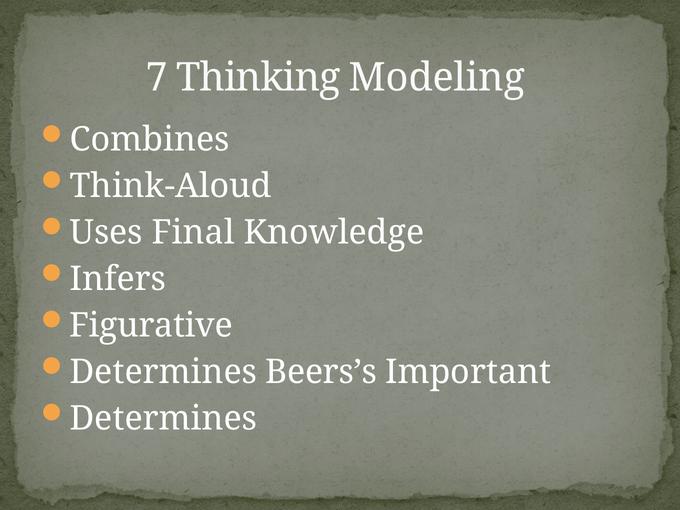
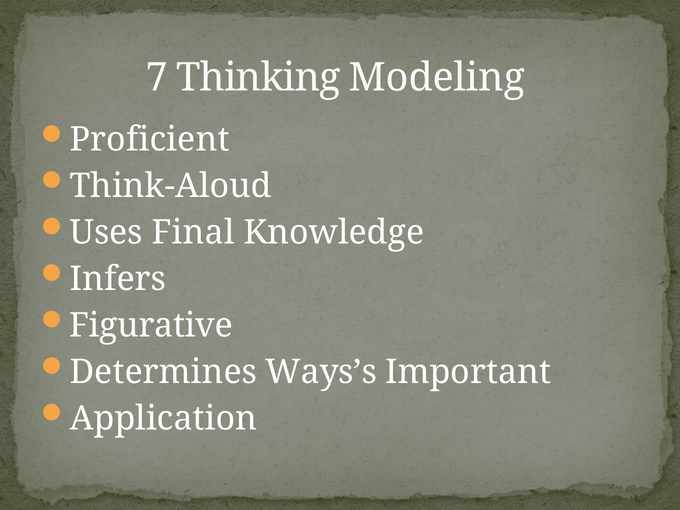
Combines: Combines -> Proficient
Beers’s: Beers’s -> Ways’s
Determines at (163, 418): Determines -> Application
